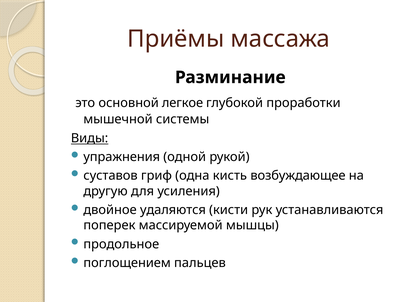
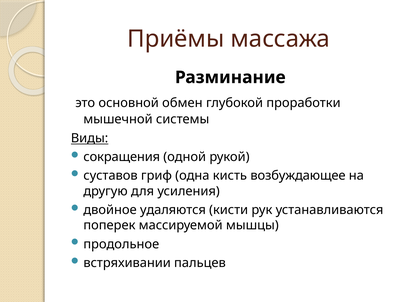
легкое: легкое -> обмен
упражнения: упражнения -> сокращения
поглощением: поглощением -> встряхивании
